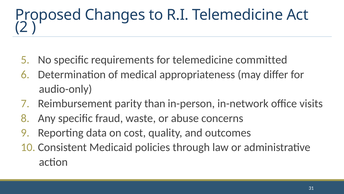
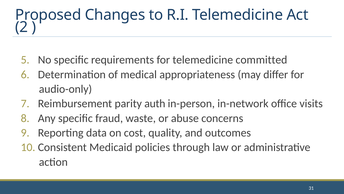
than: than -> auth
